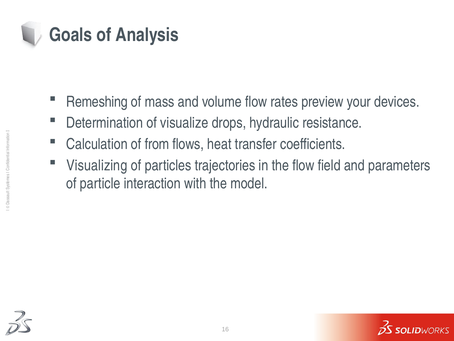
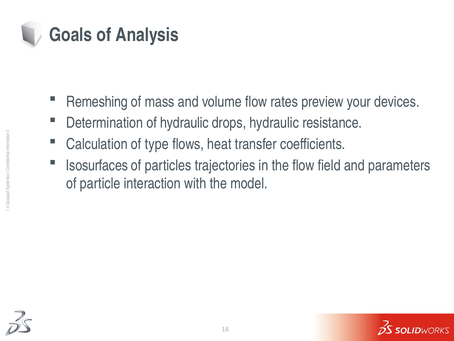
of visualize: visualize -> hydraulic
from: from -> type
Visualizing: Visualizing -> Isosurfaces
